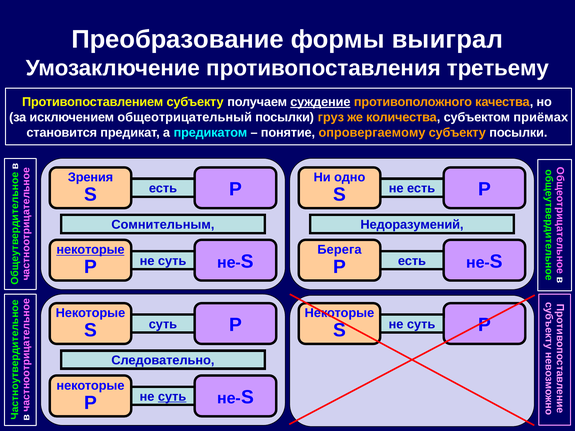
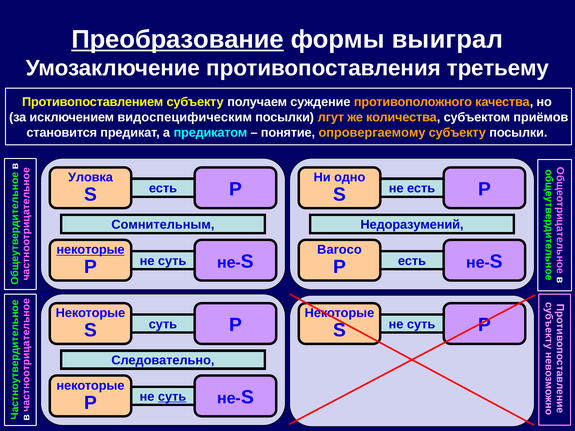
Преобразование underline: none -> present
суждение underline: present -> none
общеотрицательный: общеотрицательный -> видоспецифическим
груз: груз -> лгут
приёмах: приёмах -> приёмов
Зрения: Зрения -> Уловка
Берега: Берега -> Baroco
